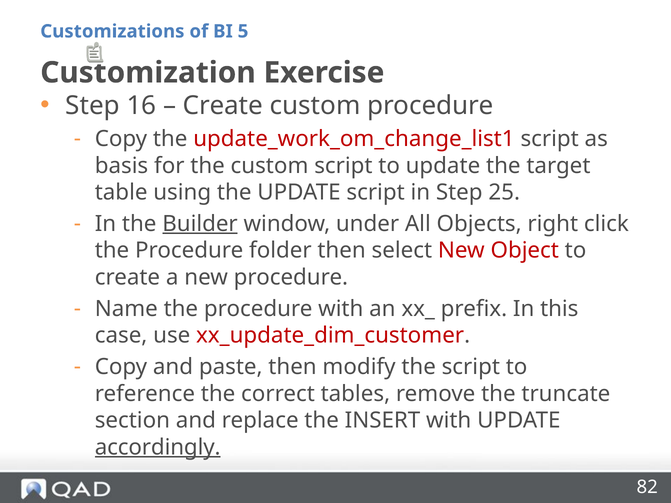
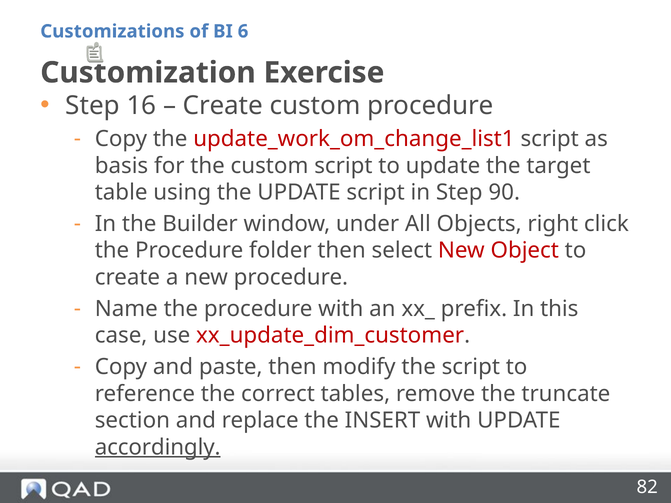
5: 5 -> 6
25: 25 -> 90
Builder underline: present -> none
